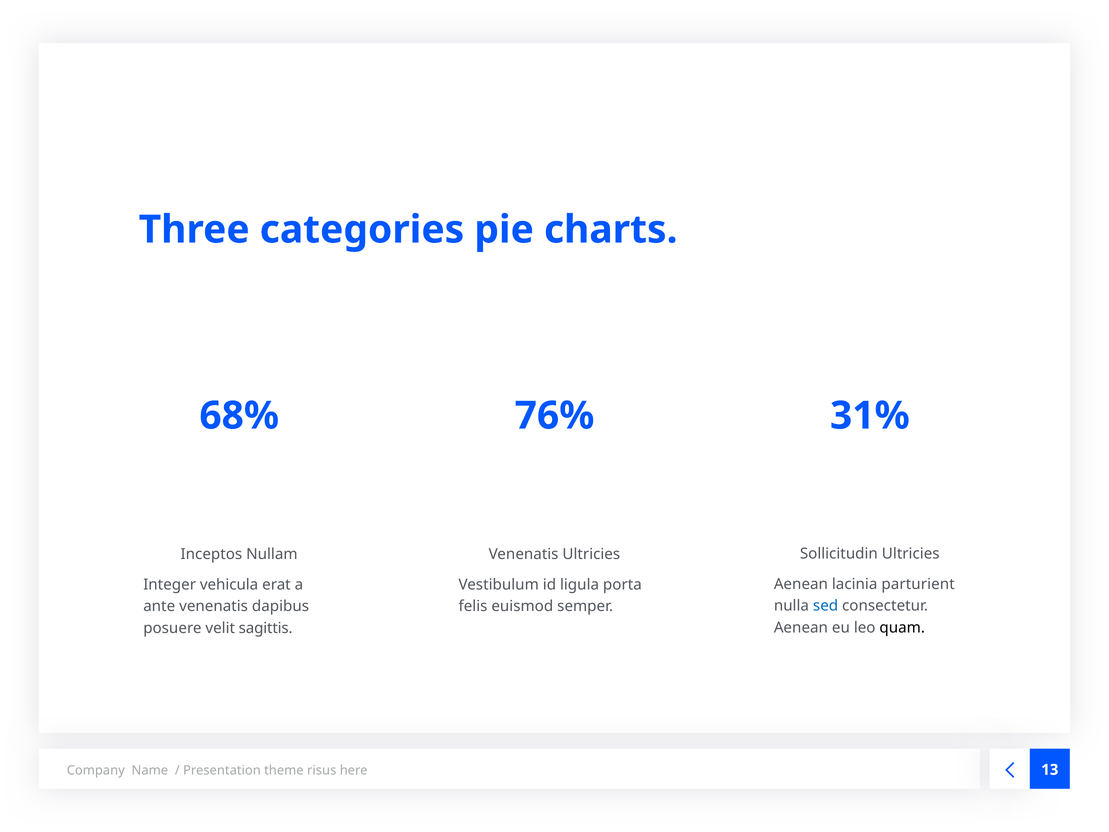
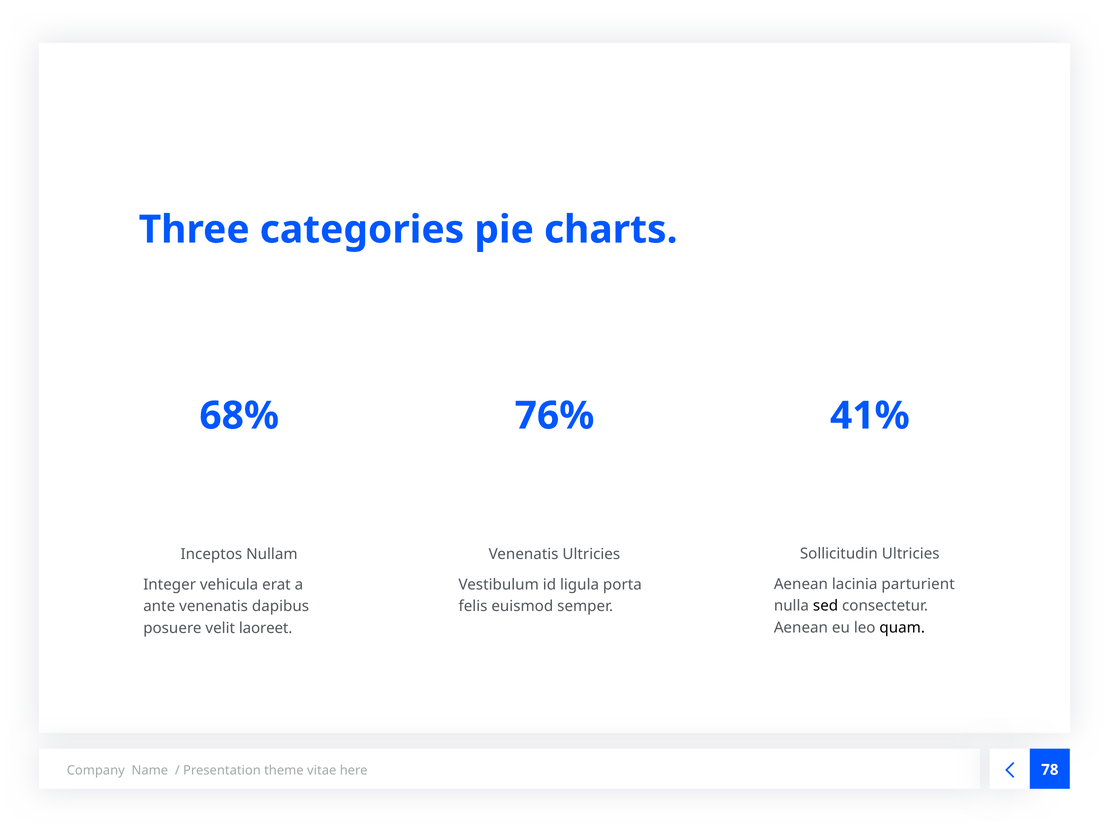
31%: 31% -> 41%
sed colour: blue -> black
sagittis: sagittis -> laoreet
risus: risus -> vitae
13: 13 -> 78
